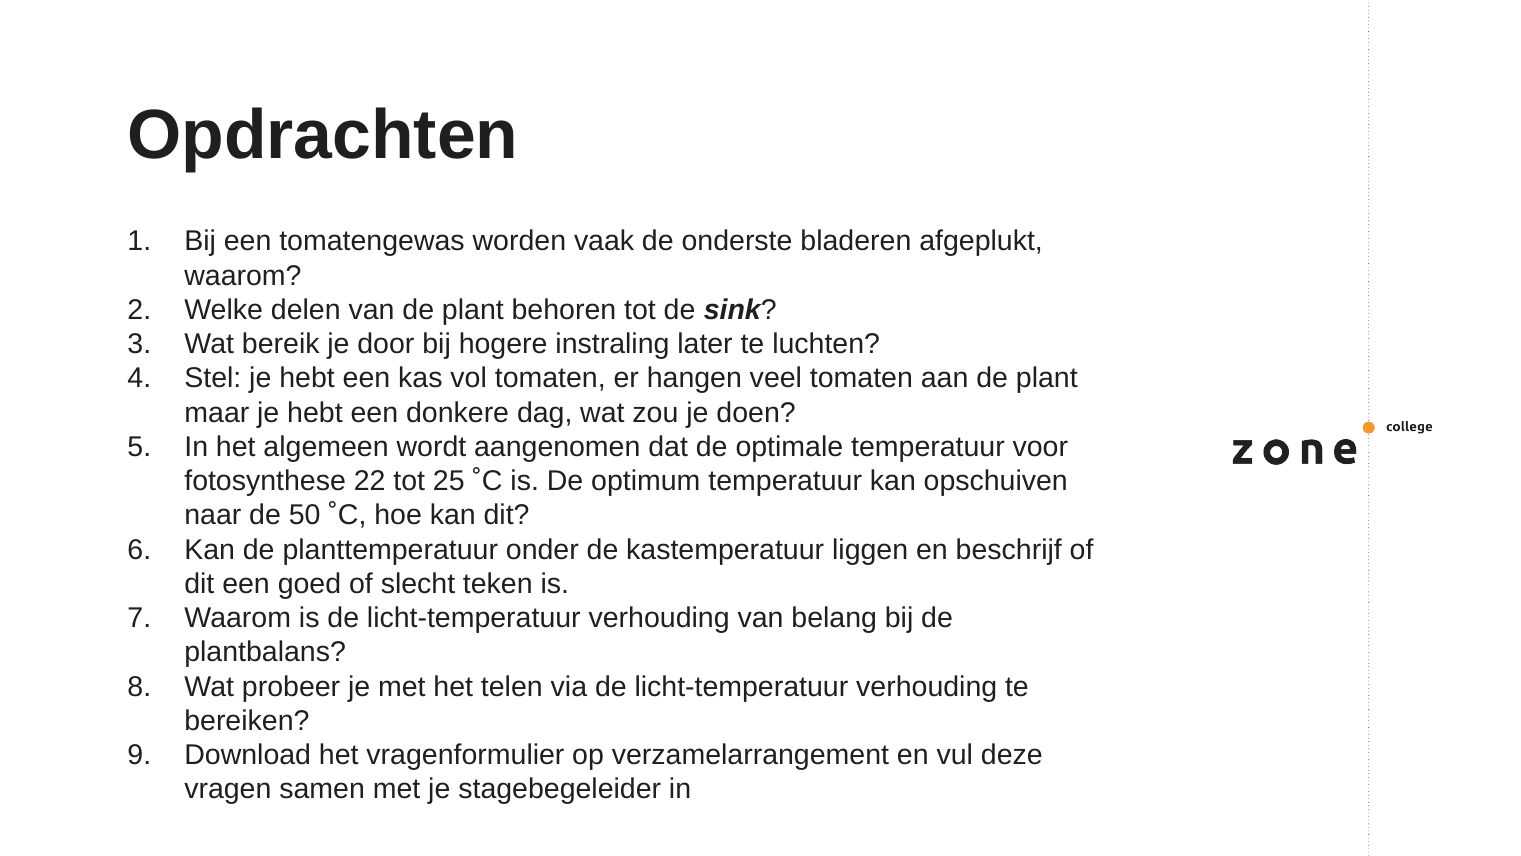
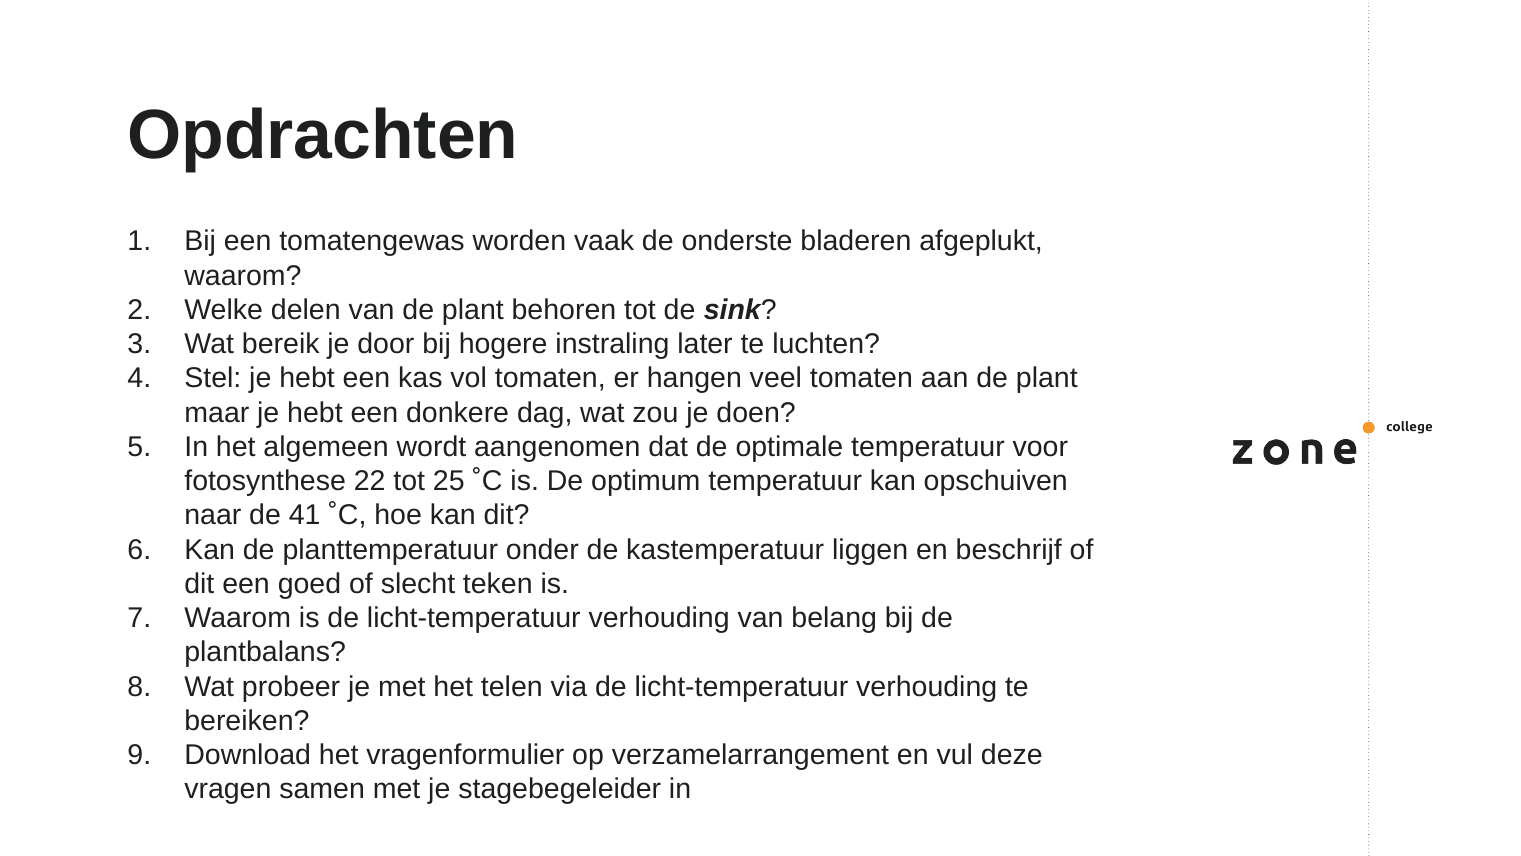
50: 50 -> 41
